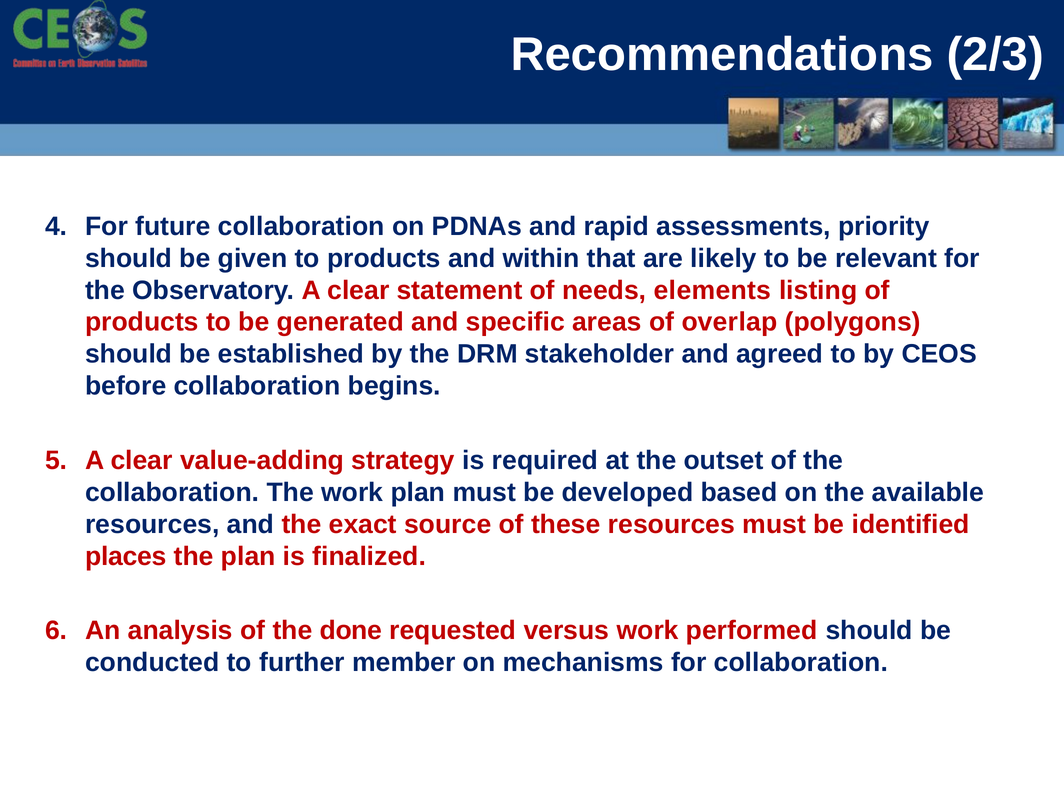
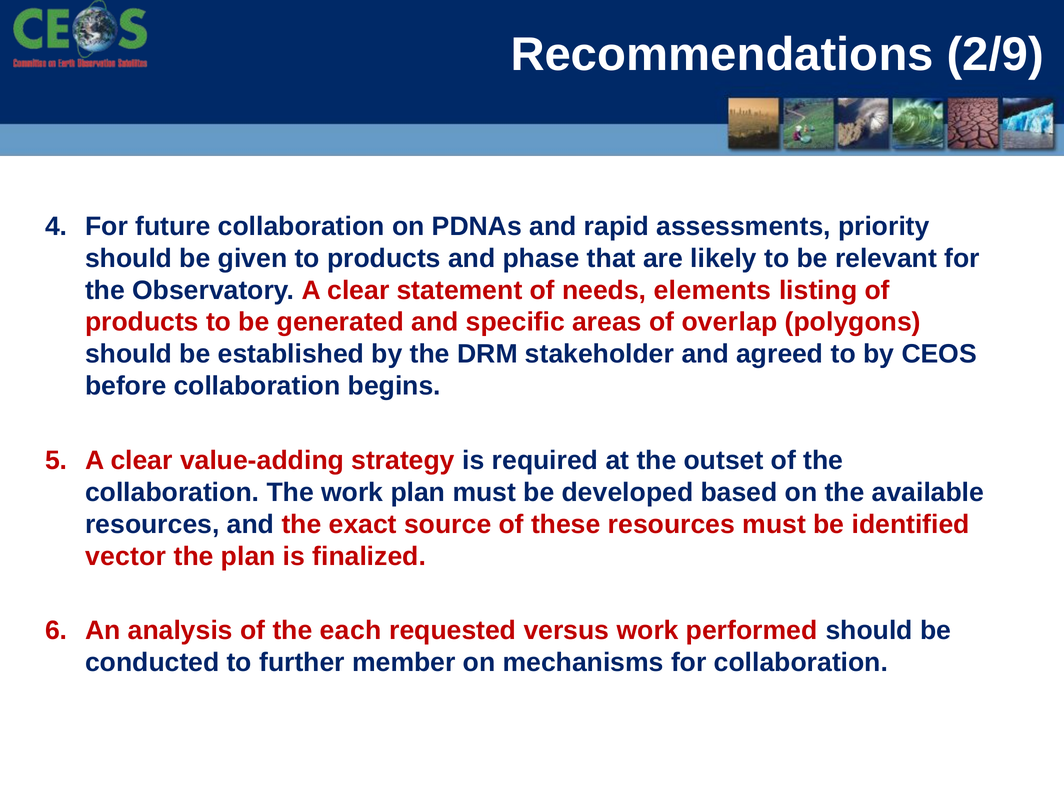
2/3: 2/3 -> 2/9
within: within -> phase
places: places -> vector
done: done -> each
